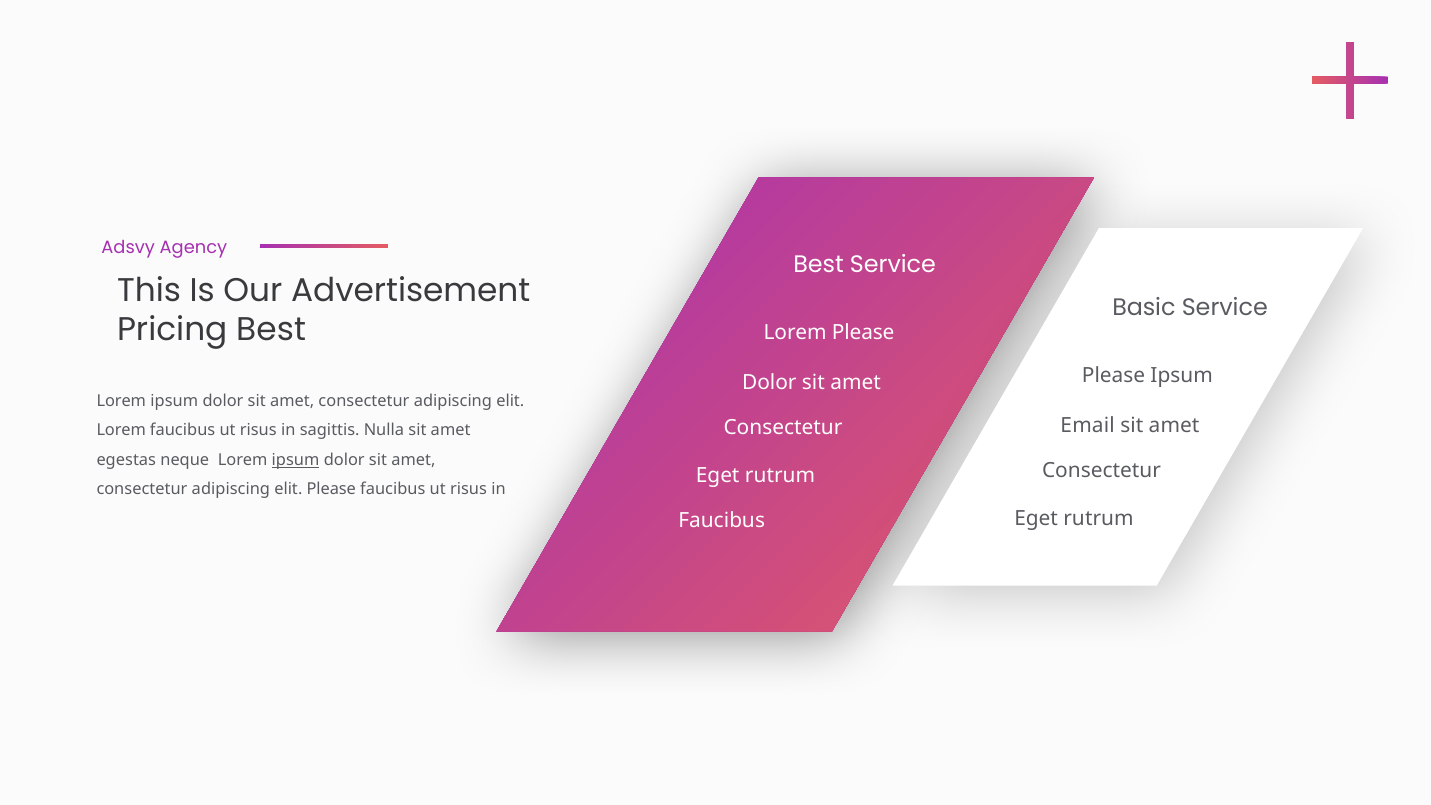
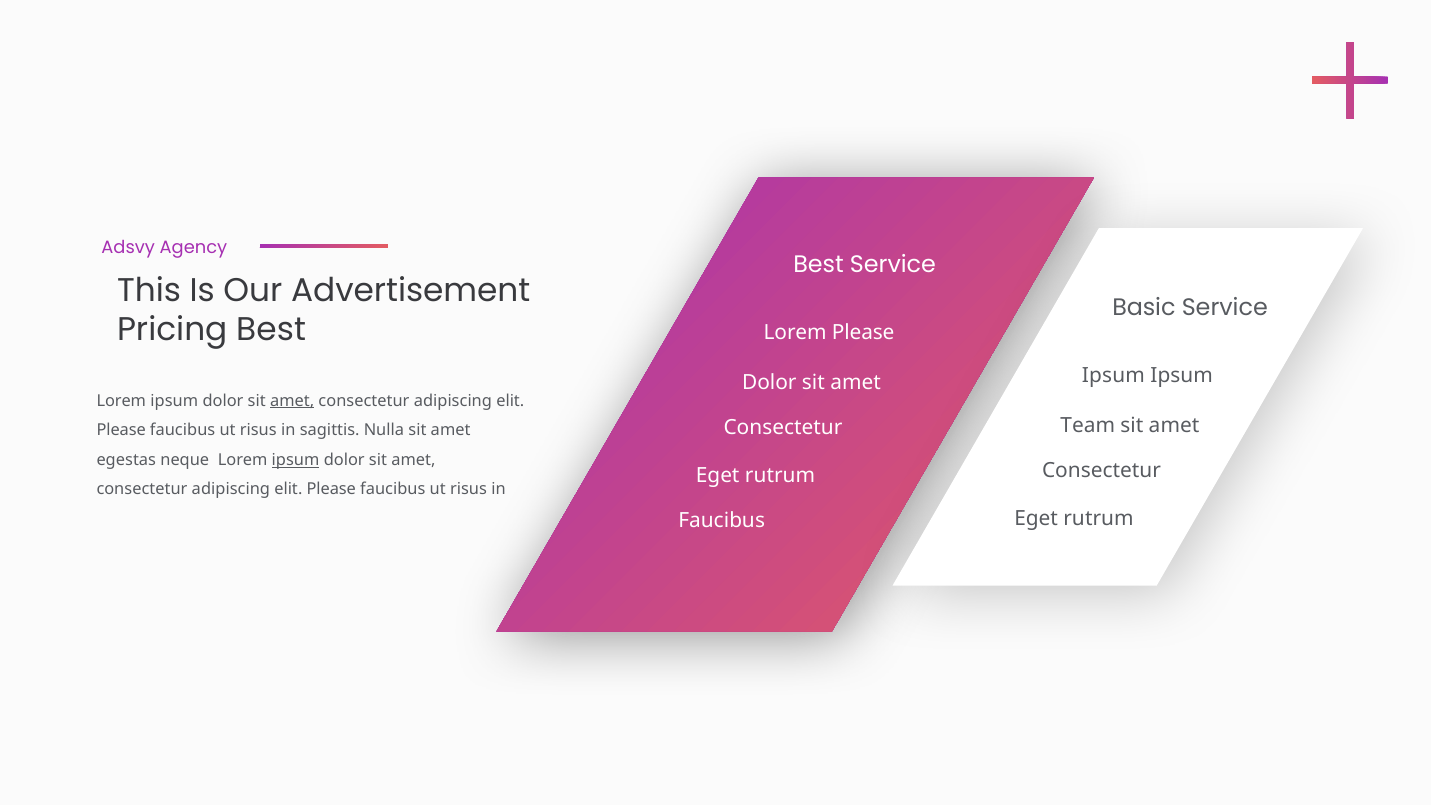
Please at (1114, 376): Please -> Ipsum
amet at (292, 401) underline: none -> present
Email: Email -> Team
Lorem at (121, 430): Lorem -> Please
